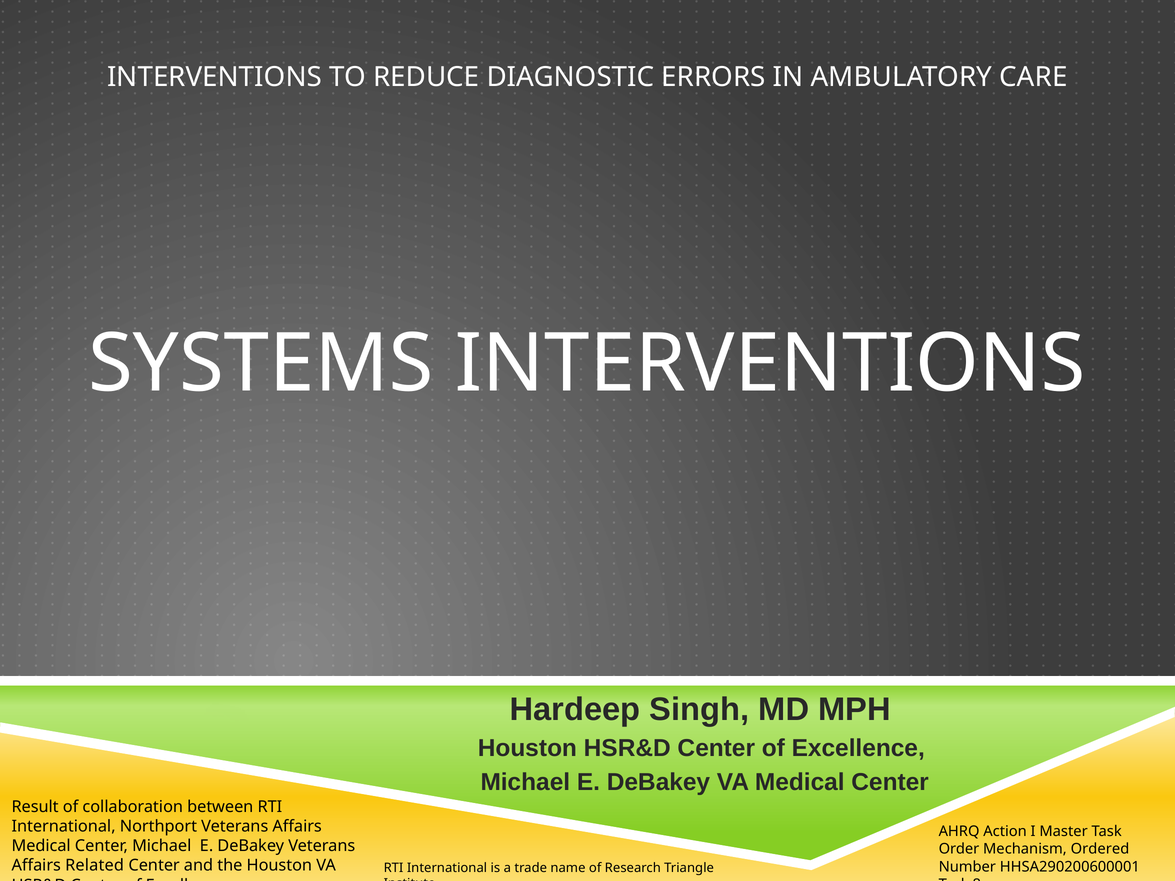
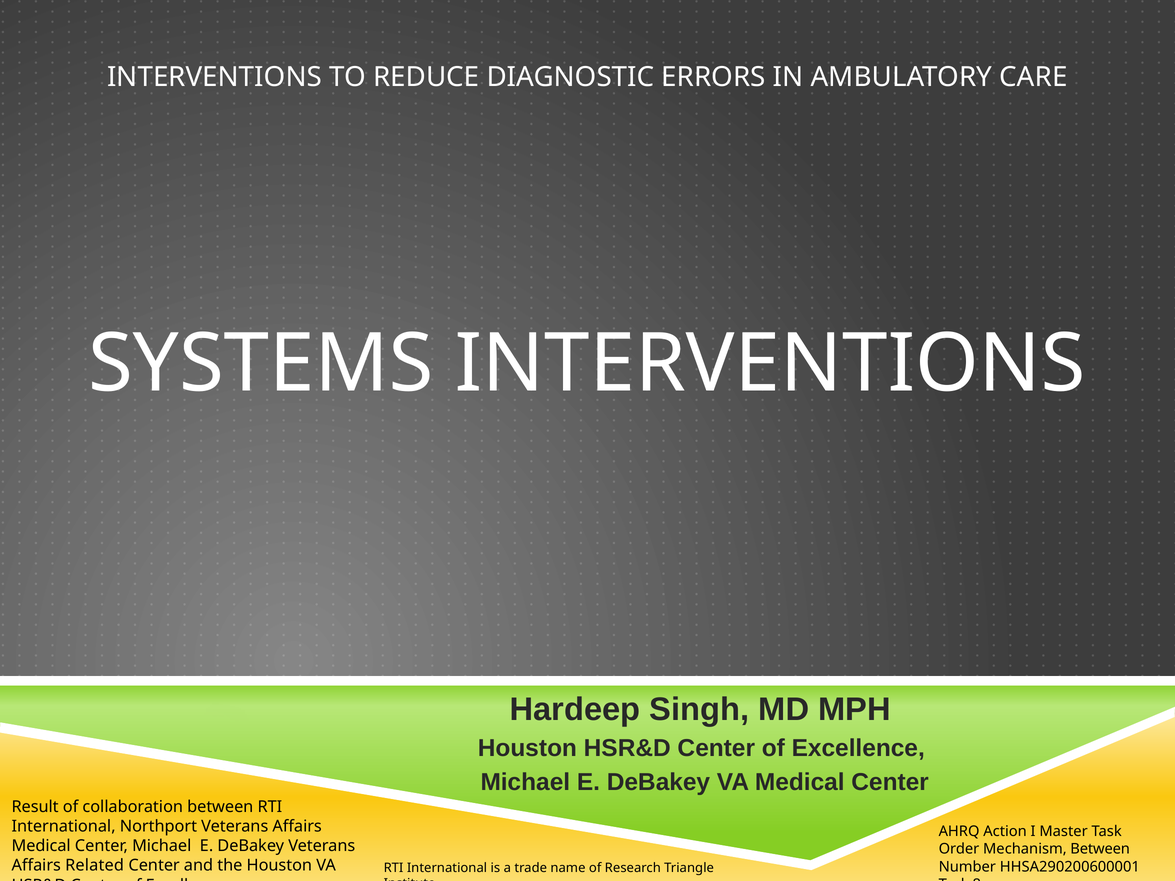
Mechanism Ordered: Ordered -> Between
